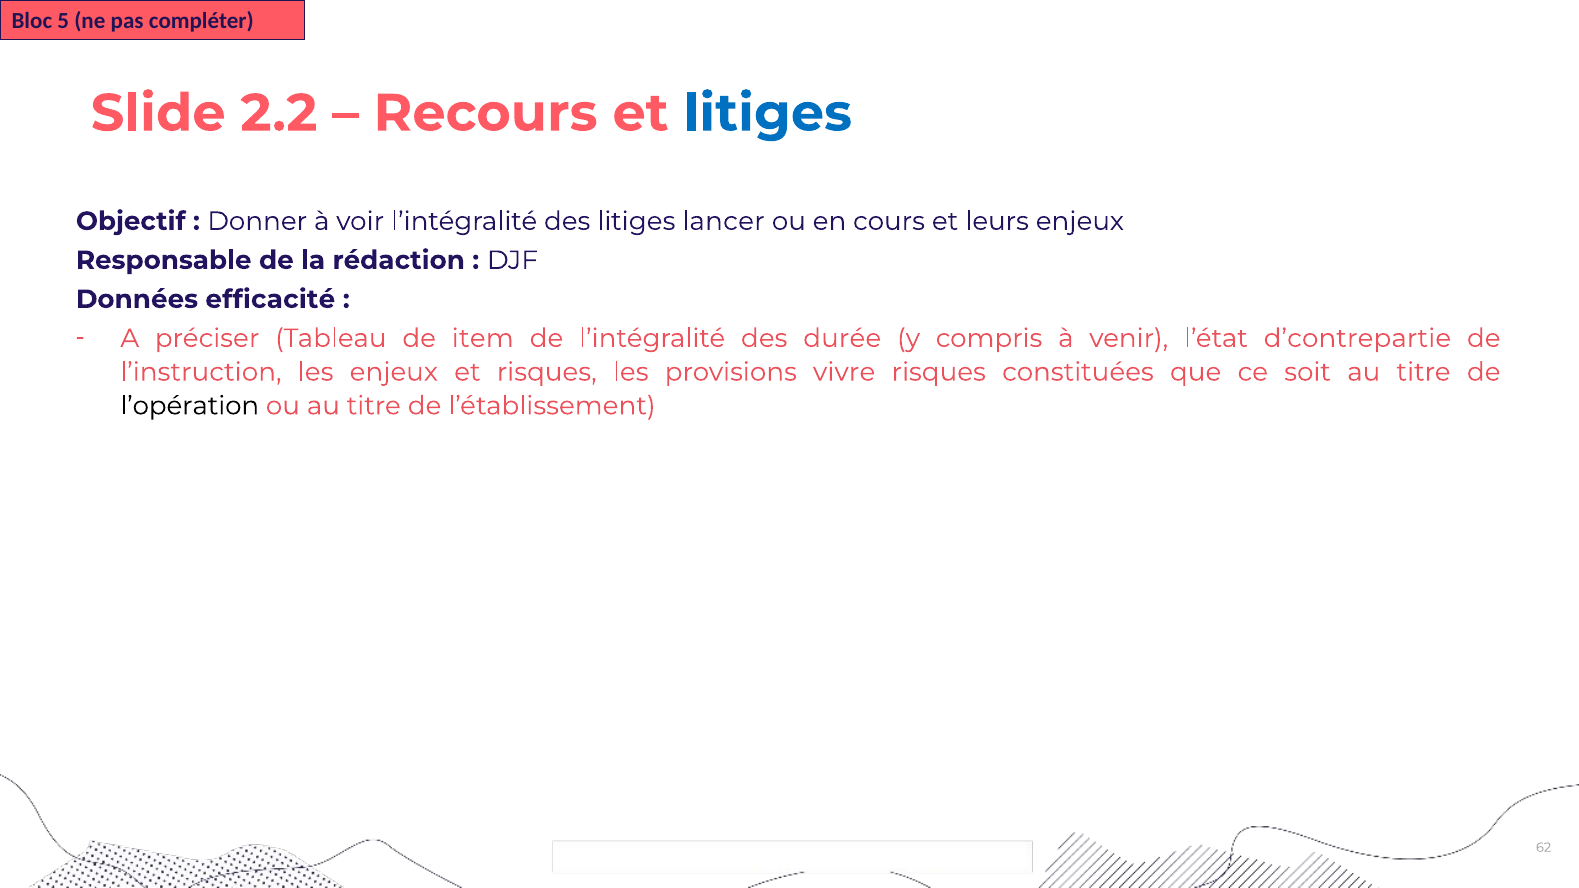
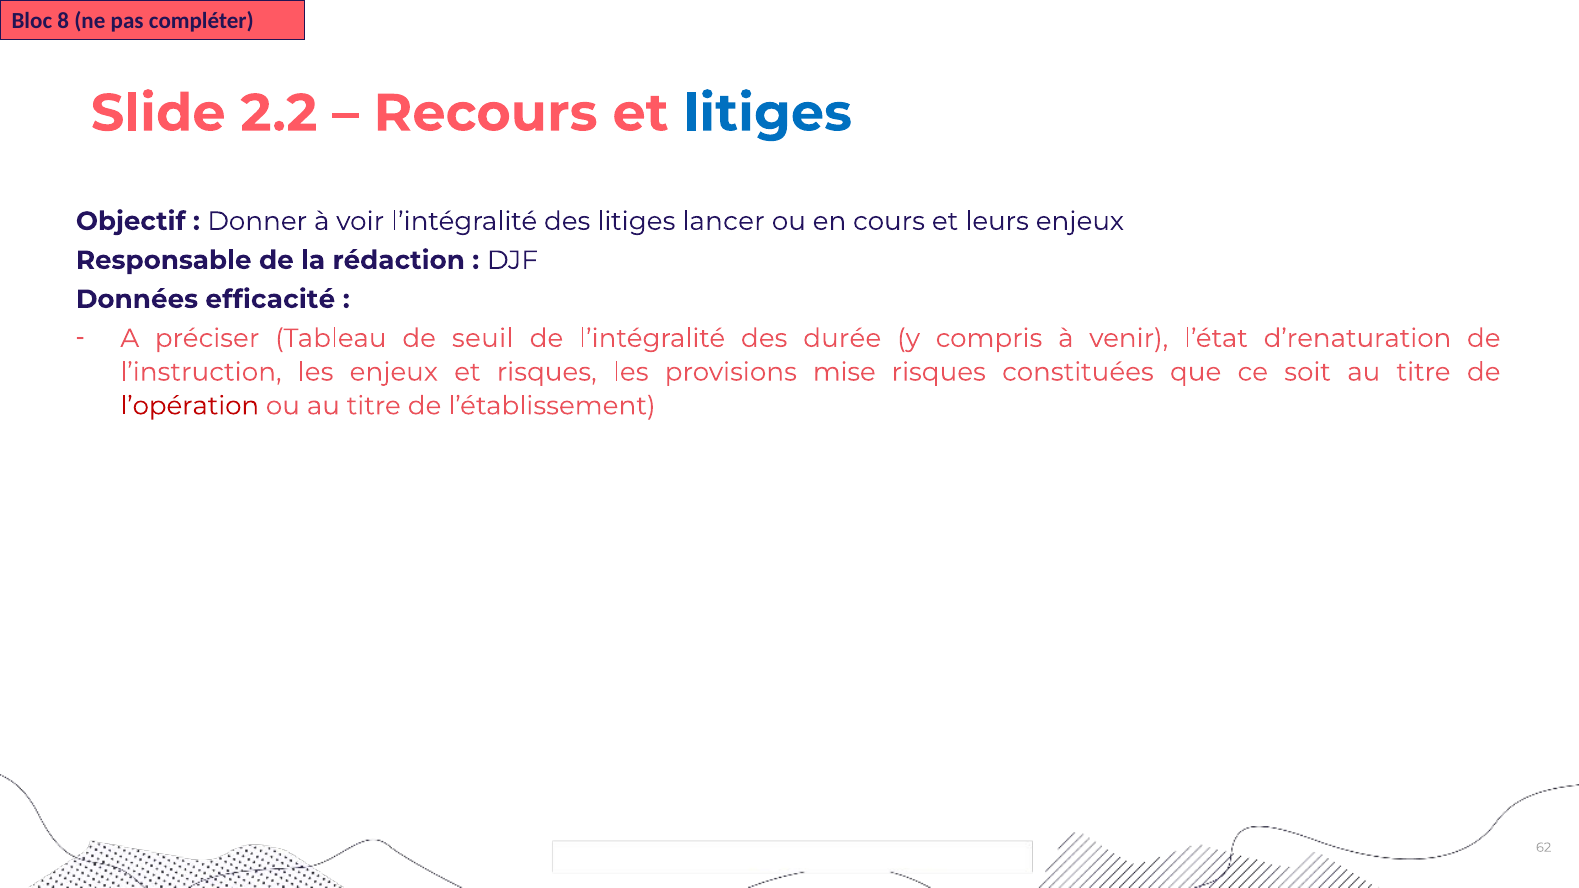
5: 5 -> 8
item: item -> seuil
d’contrepartie: d’contrepartie -> d’renaturation
vivre: vivre -> mise
l’opération colour: black -> red
